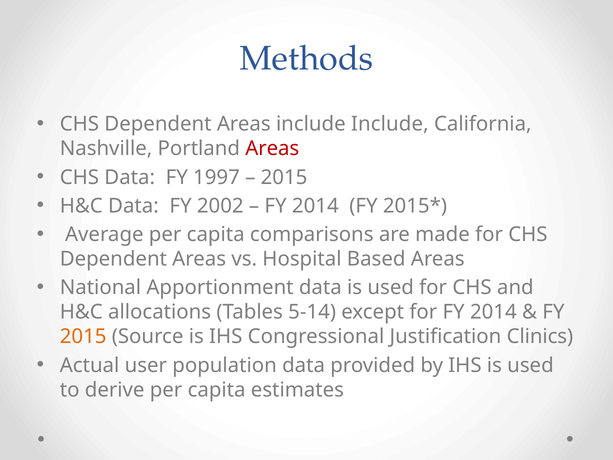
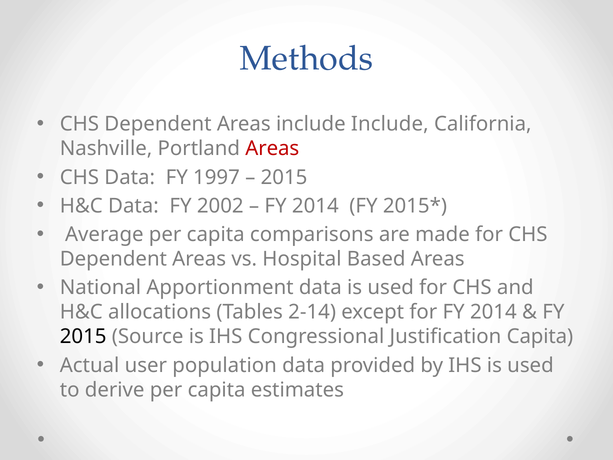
5-14: 5-14 -> 2-14
2015 at (83, 337) colour: orange -> black
Justification Clinics: Clinics -> Capita
